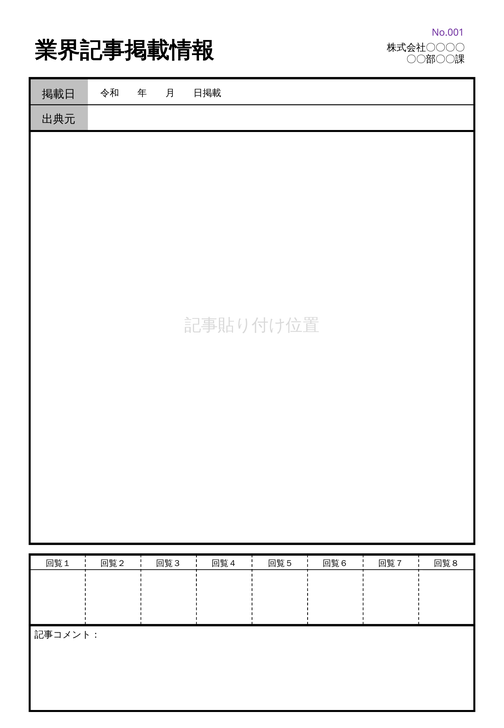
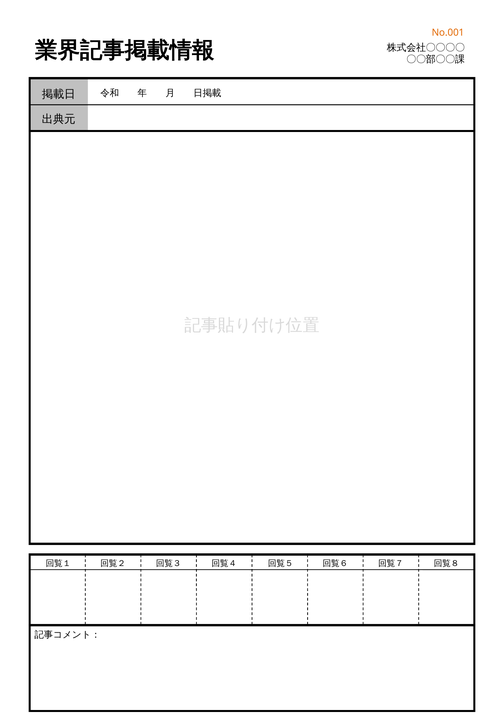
No.001 colour: purple -> orange
